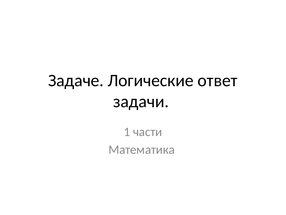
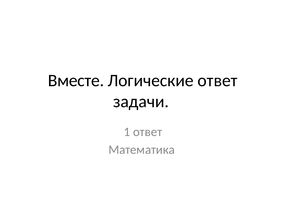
Задаче: Задаче -> Вместе
1 части: части -> ответ
